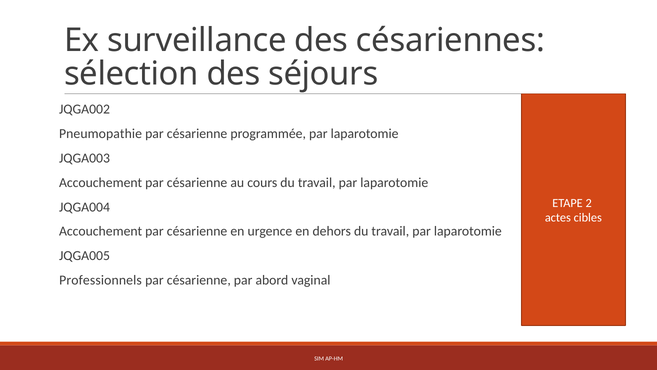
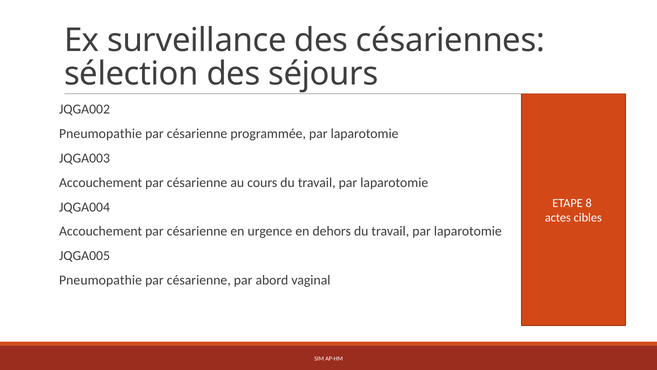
2: 2 -> 8
Professionnels at (100, 280): Professionnels -> Pneumopathie
